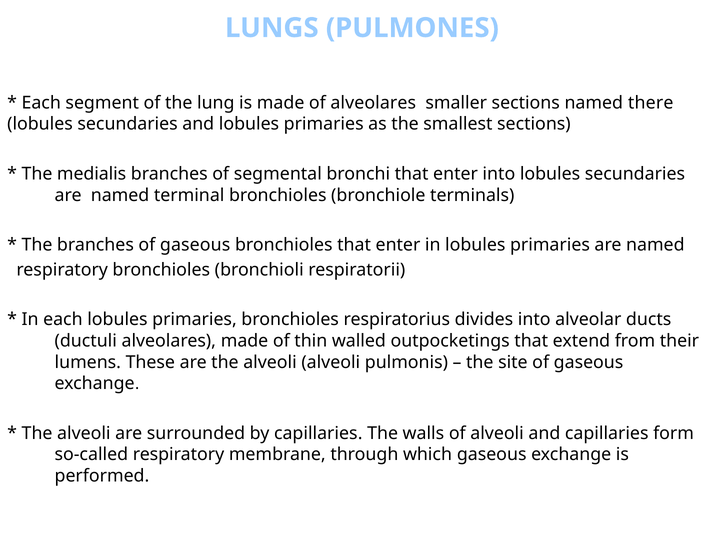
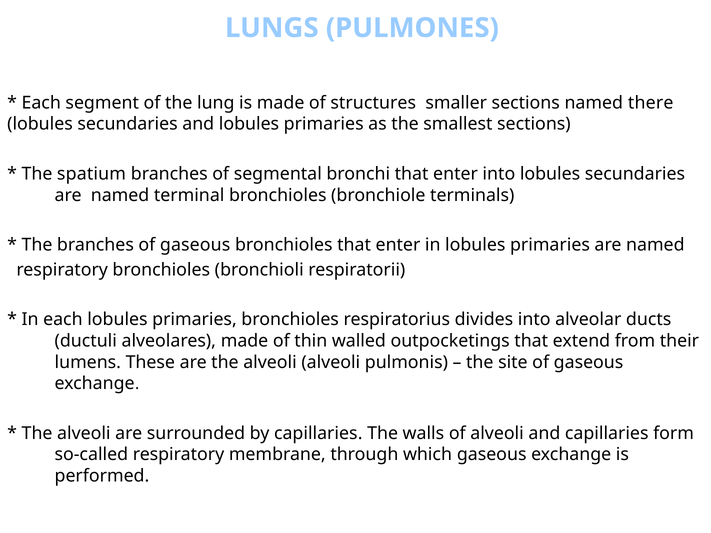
of alveolares: alveolares -> structures
medialis: medialis -> spatium
